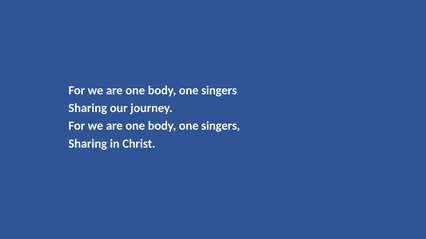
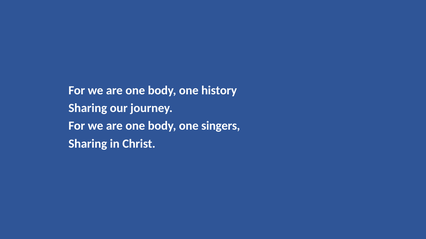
singers at (219, 91): singers -> history
